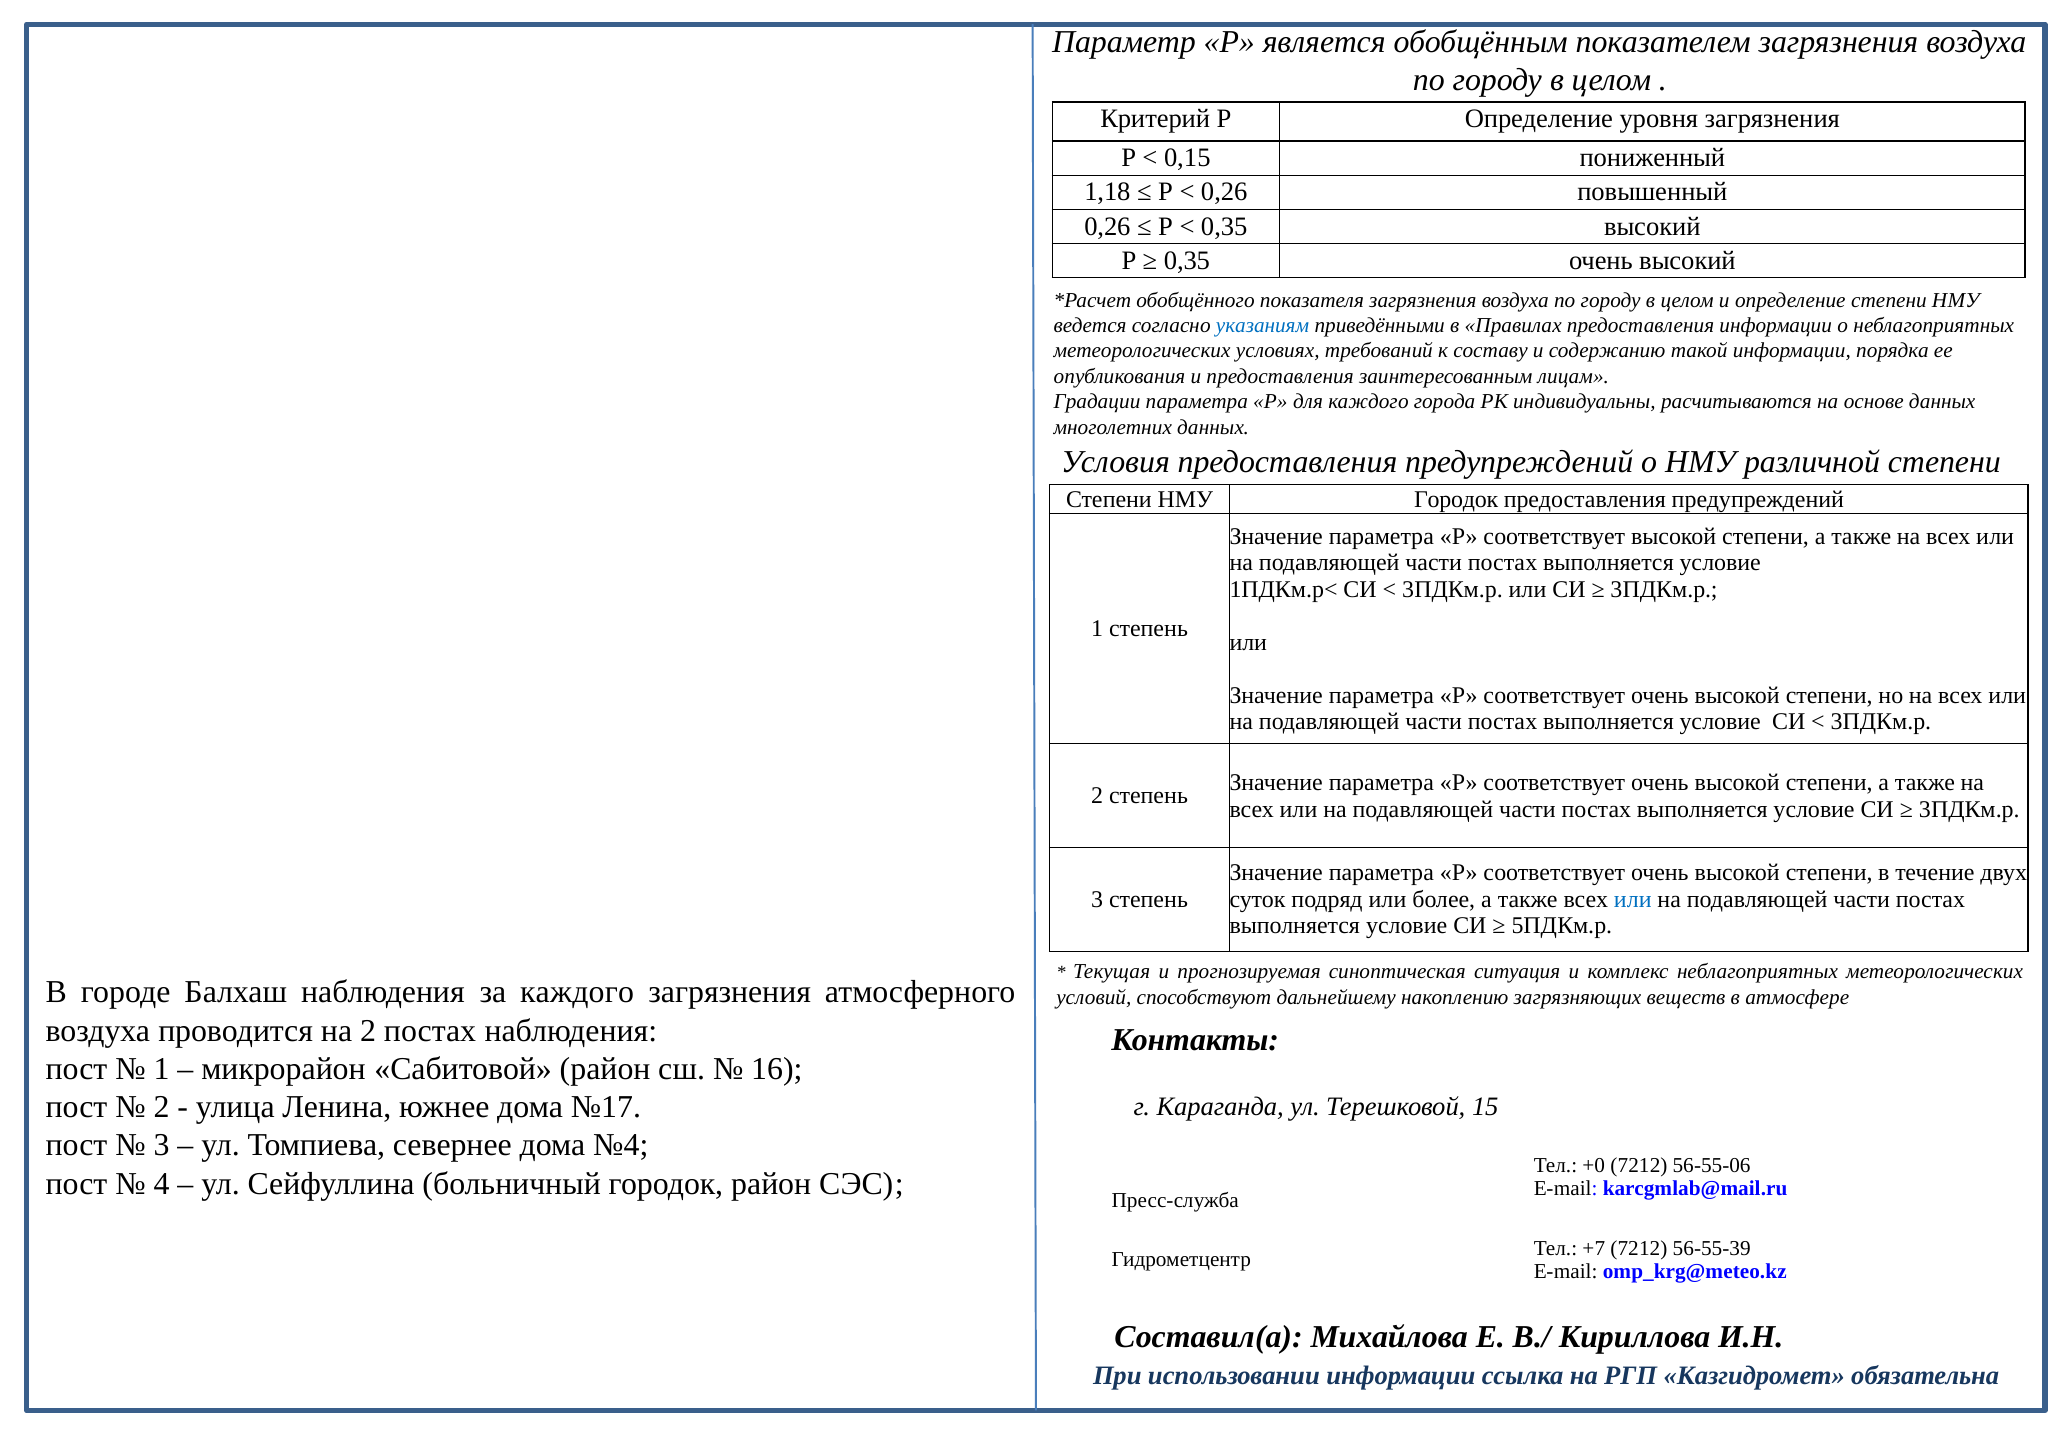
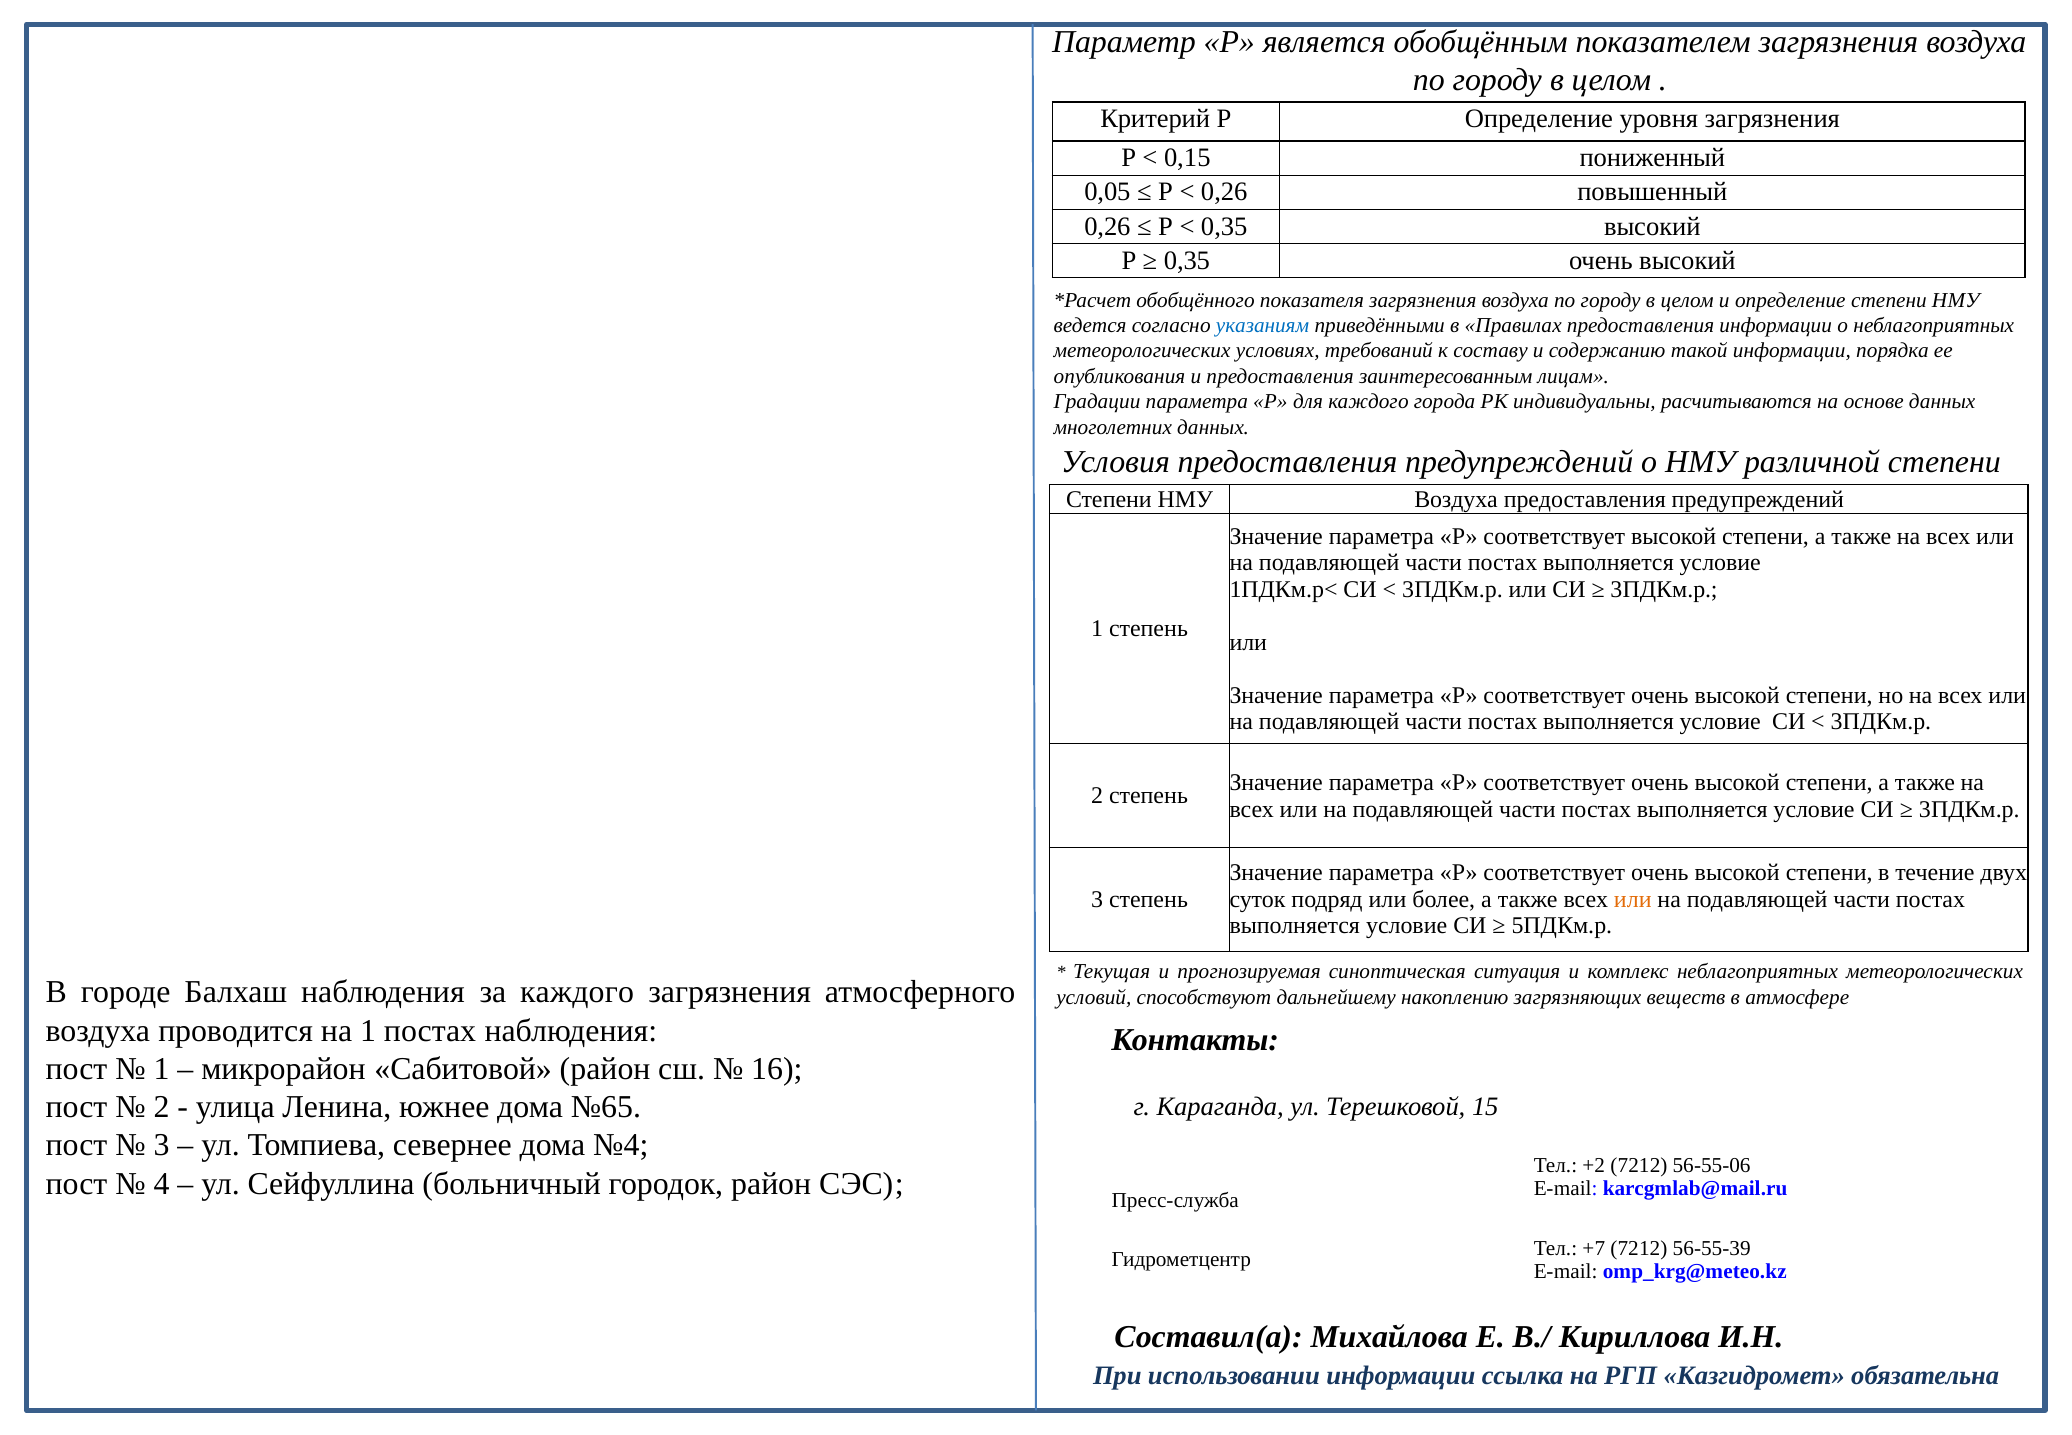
1,18: 1,18 -> 0,05
НМУ Городок: Городок -> Воздуха
или at (1633, 899) colour: blue -> orange
на 2: 2 -> 1
№17: №17 -> №65
+0: +0 -> +2
